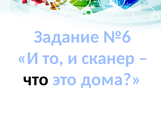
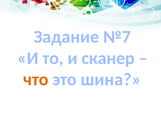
№6: №6 -> №7
что colour: black -> orange
дома: дома -> шина
